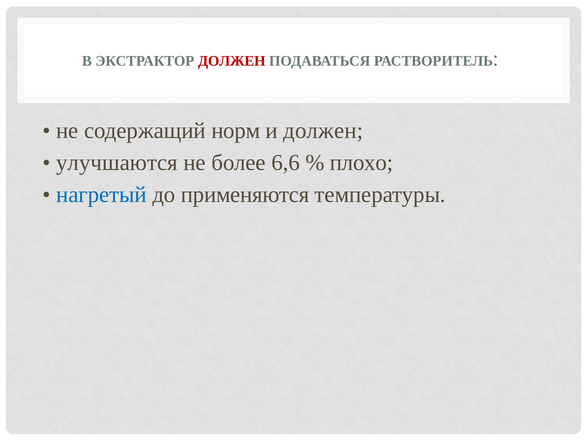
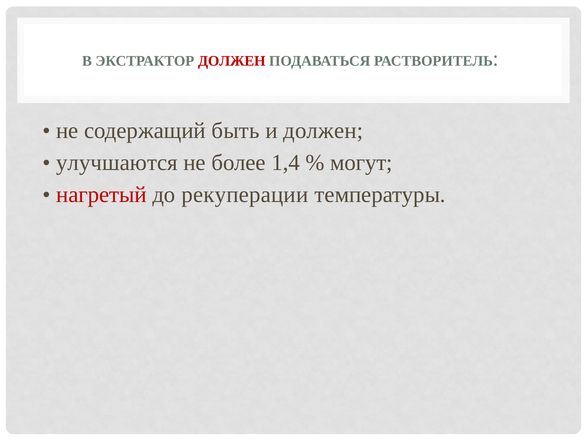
норм: норм -> быть
6,6: 6,6 -> 1,4
плохо: плохо -> могут
нагретый colour: blue -> red
применяются: применяются -> рекуперации
